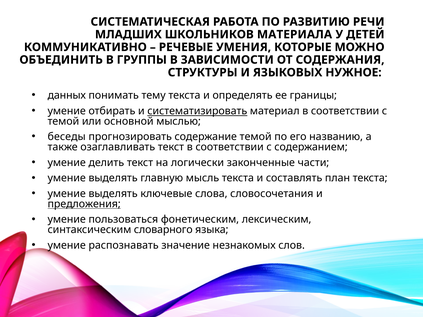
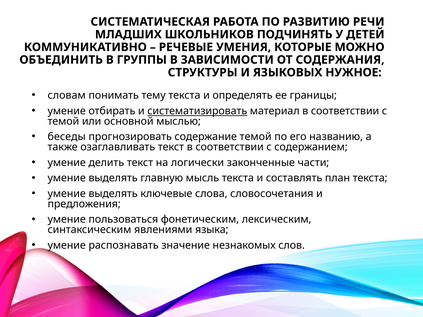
МАТЕРИАЛА: МАТЕРИАЛА -> ПОДЧИНЯТЬ
данных: данных -> словам
предложения underline: present -> none
словарного: словарного -> явлениями
